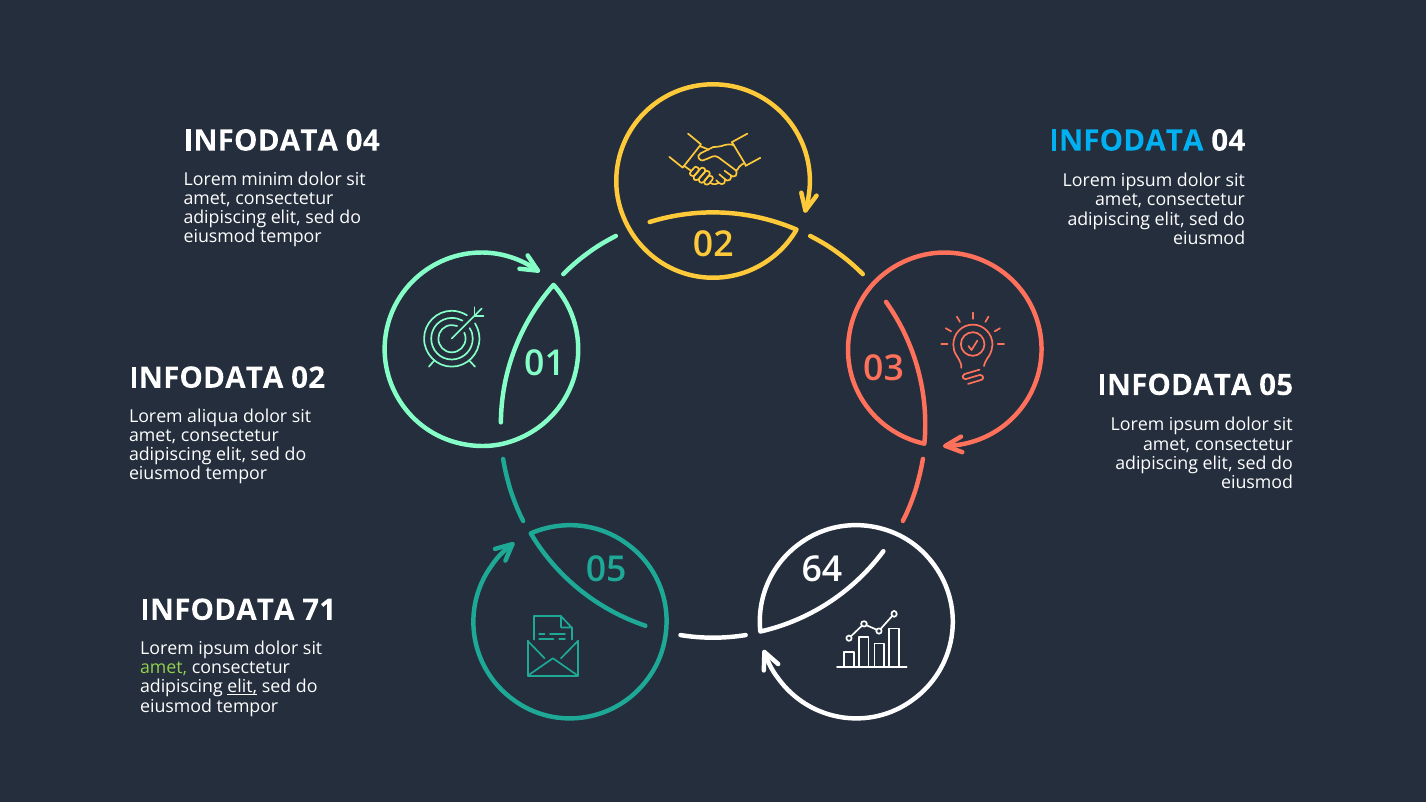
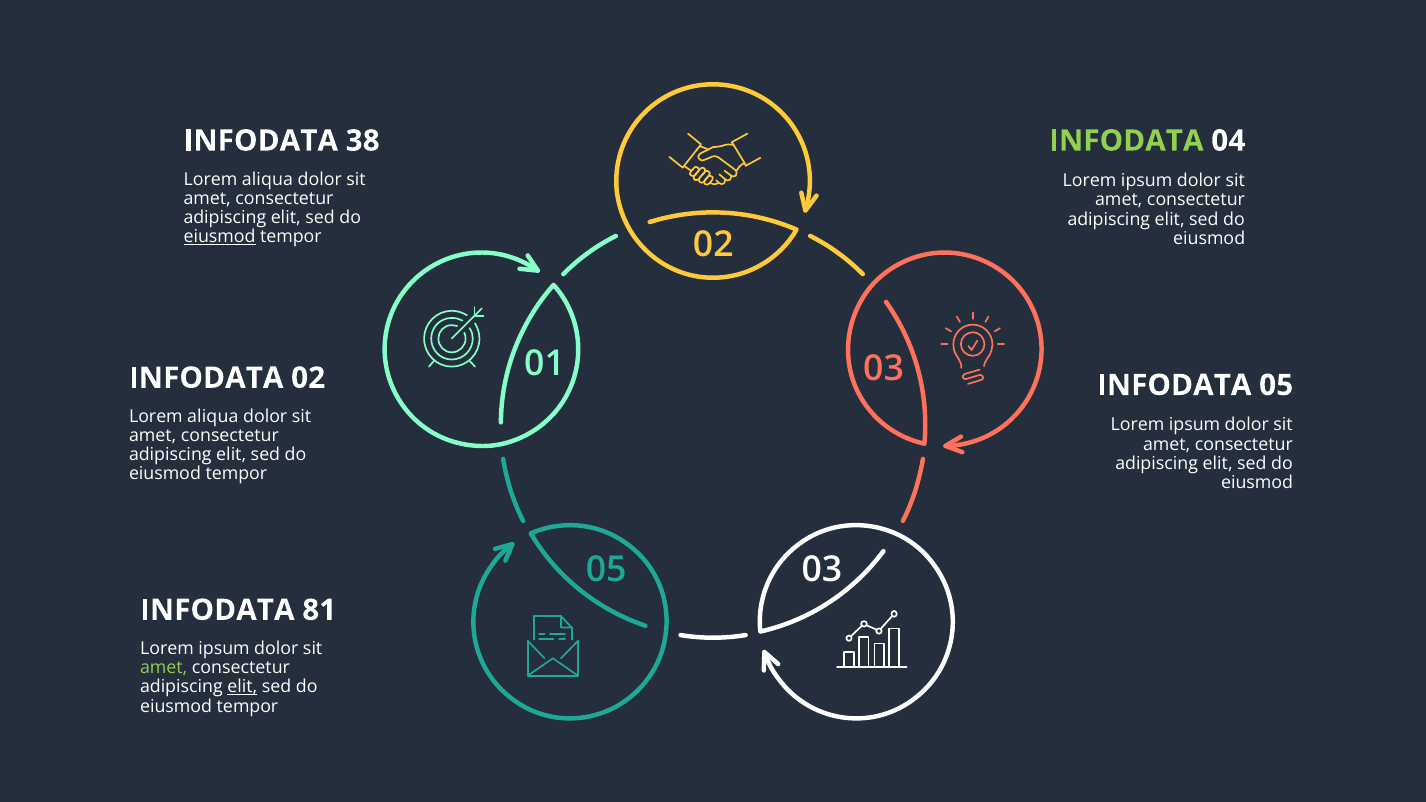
04 at (363, 141): 04 -> 38
INFODATA at (1126, 141) colour: light blue -> light green
minim at (268, 179): minim -> aliqua
eiusmod at (220, 237) underline: none -> present
05 64: 64 -> 03
71: 71 -> 81
